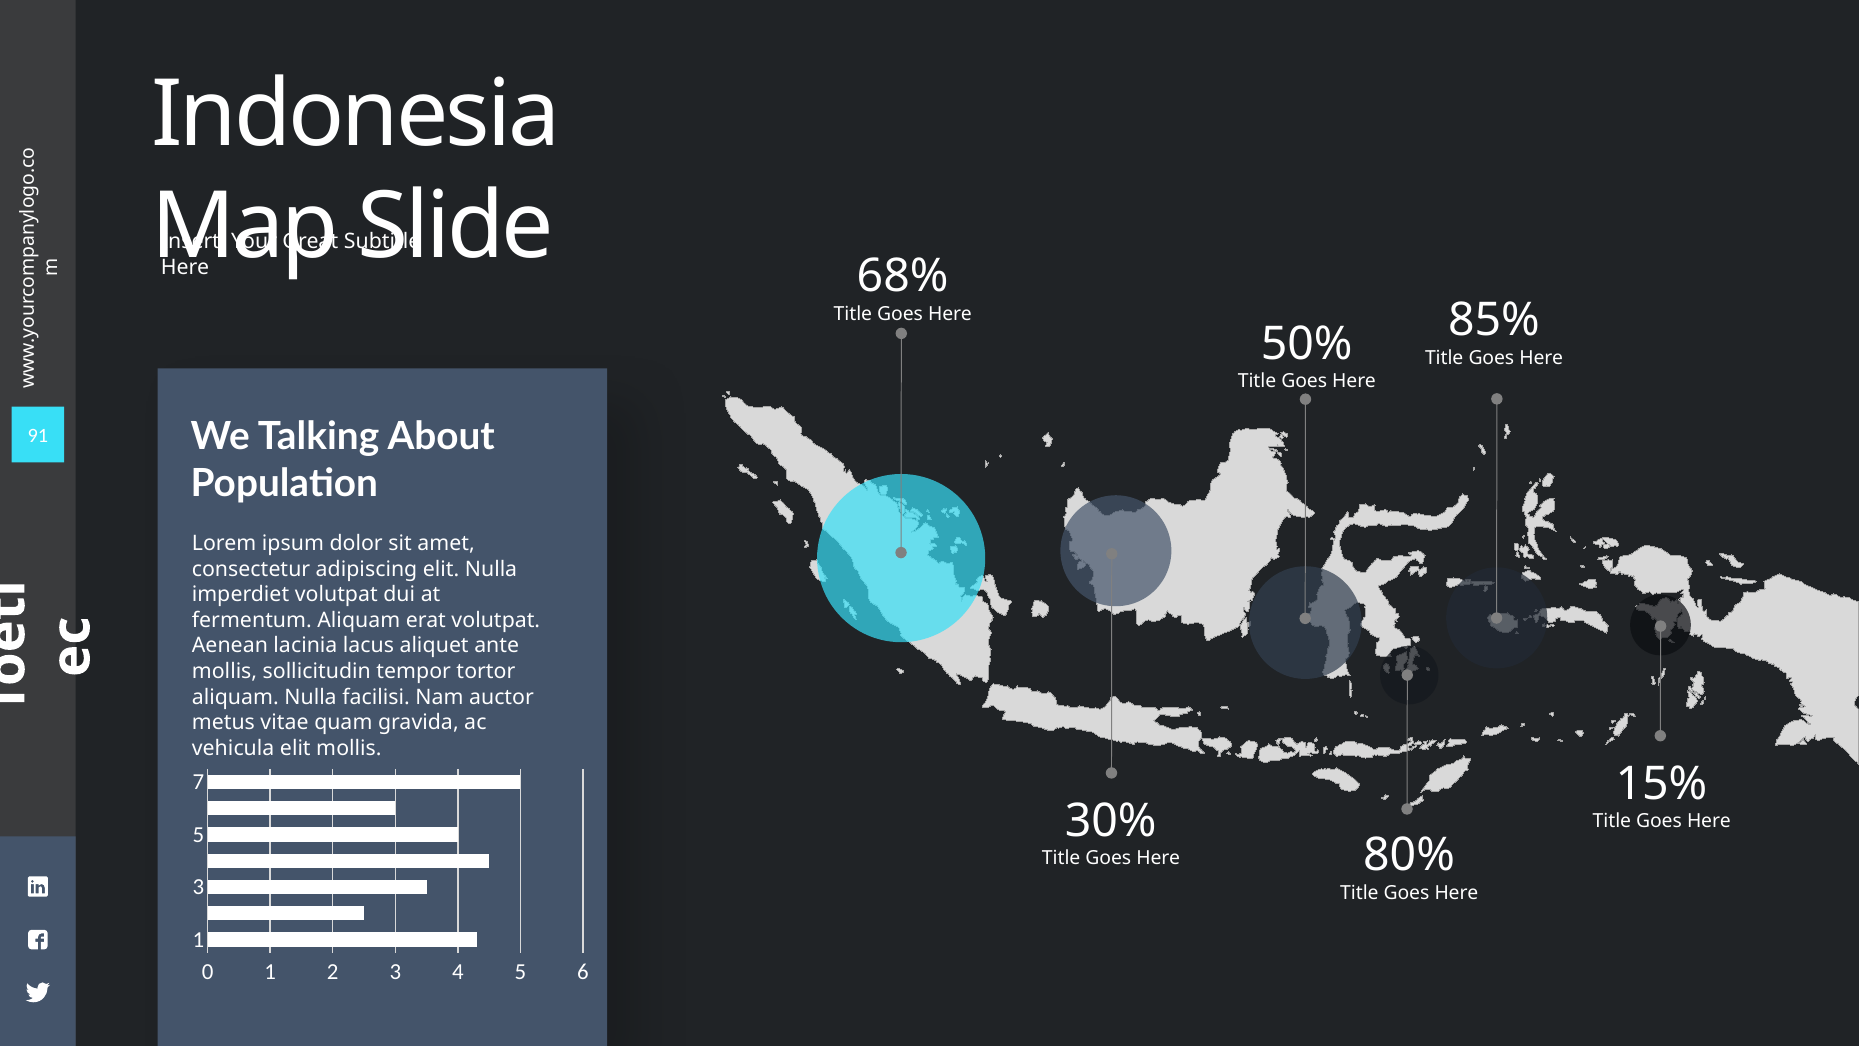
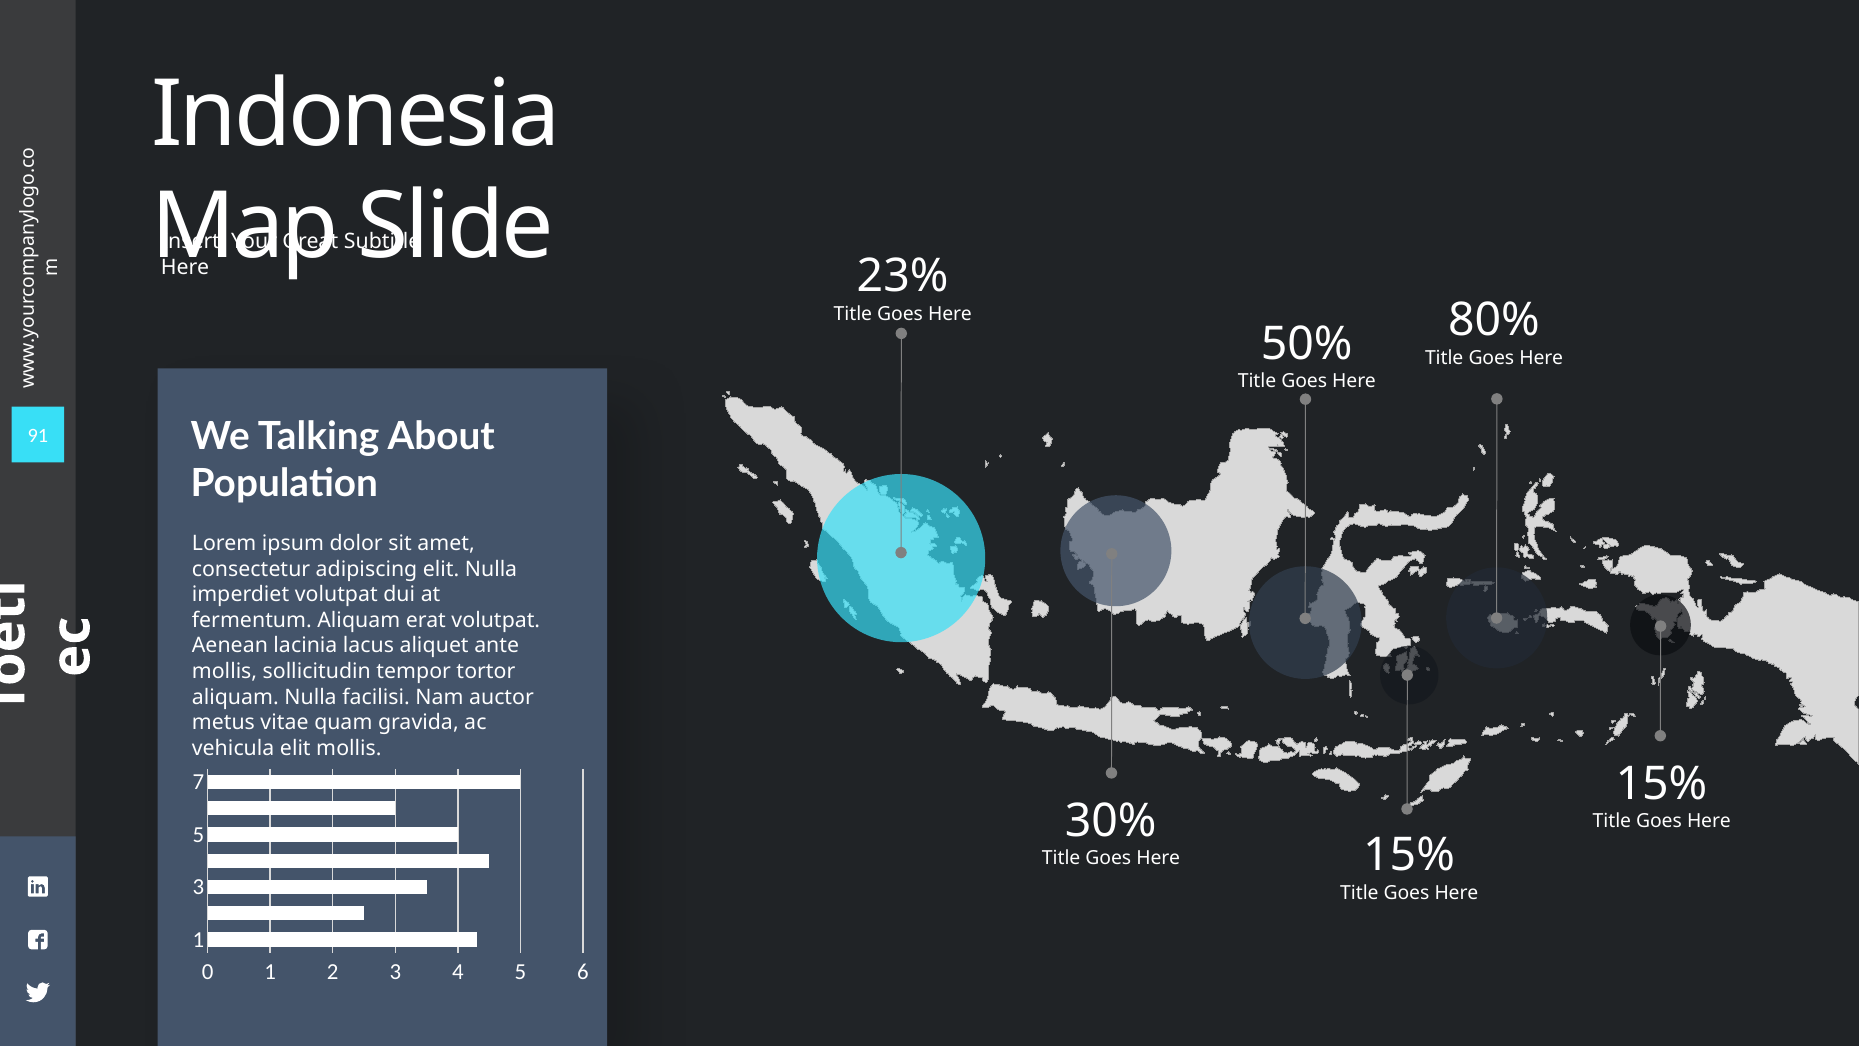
68%: 68% -> 23%
85%: 85% -> 80%
80% at (1409, 855): 80% -> 15%
